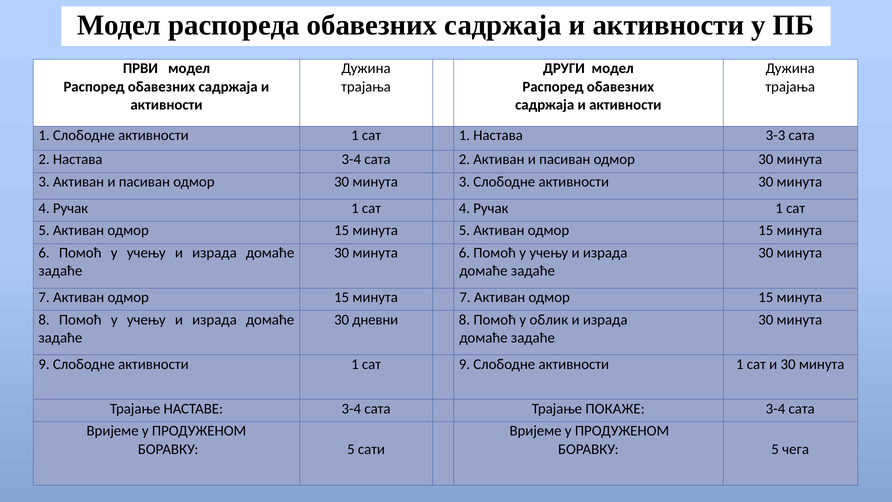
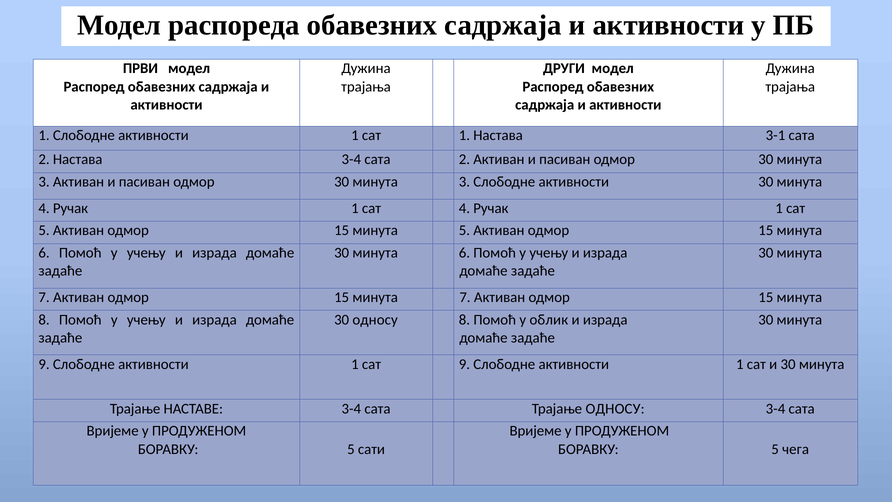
3-3: 3-3 -> 3-1
30 дневни: дневни -> односу
Трајање ПОКАЖЕ: ПОКАЖЕ -> ОДНОСУ
